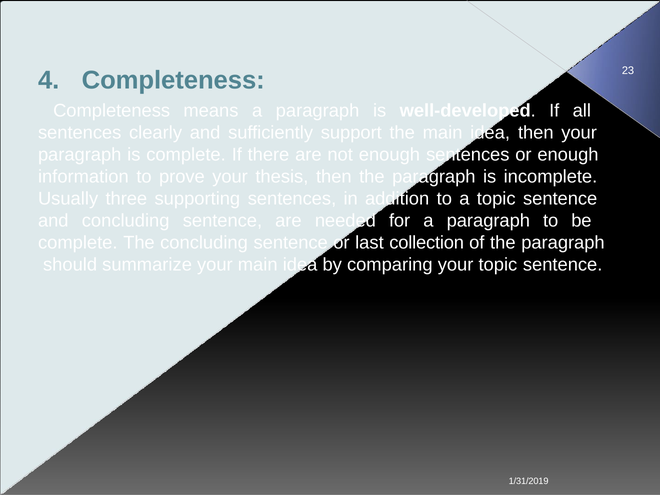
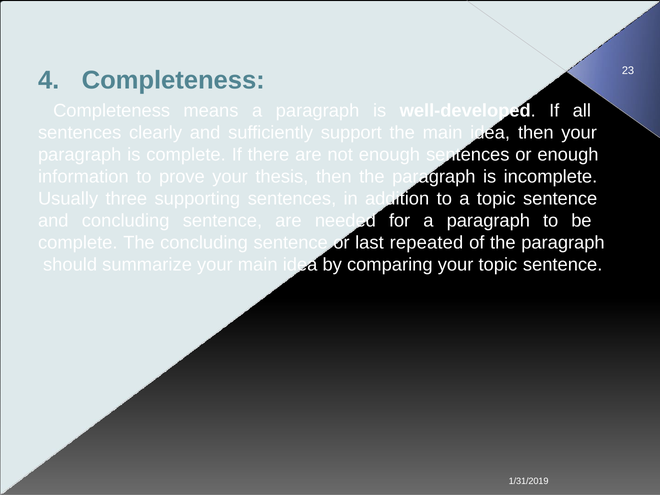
collection: collection -> repeated
